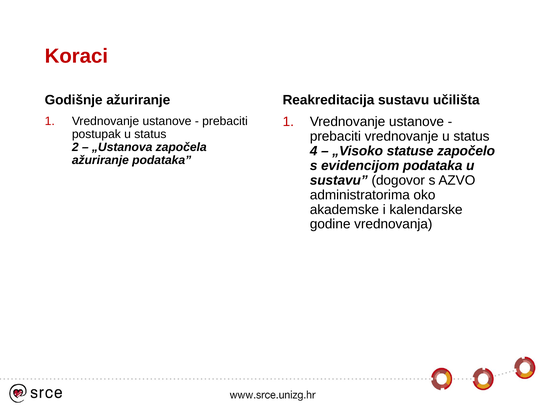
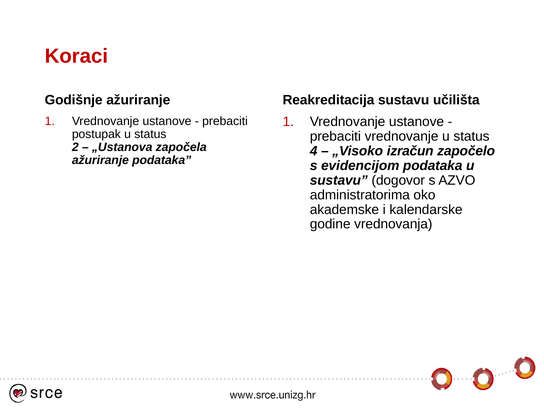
statuse: statuse -> izračun
